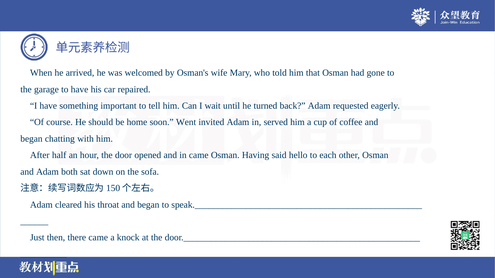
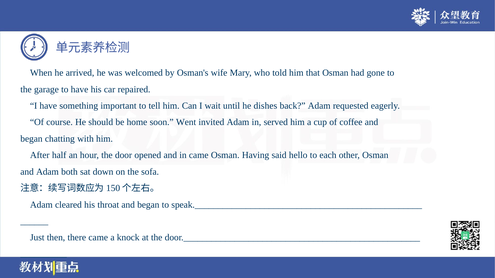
turned: turned -> dishes
